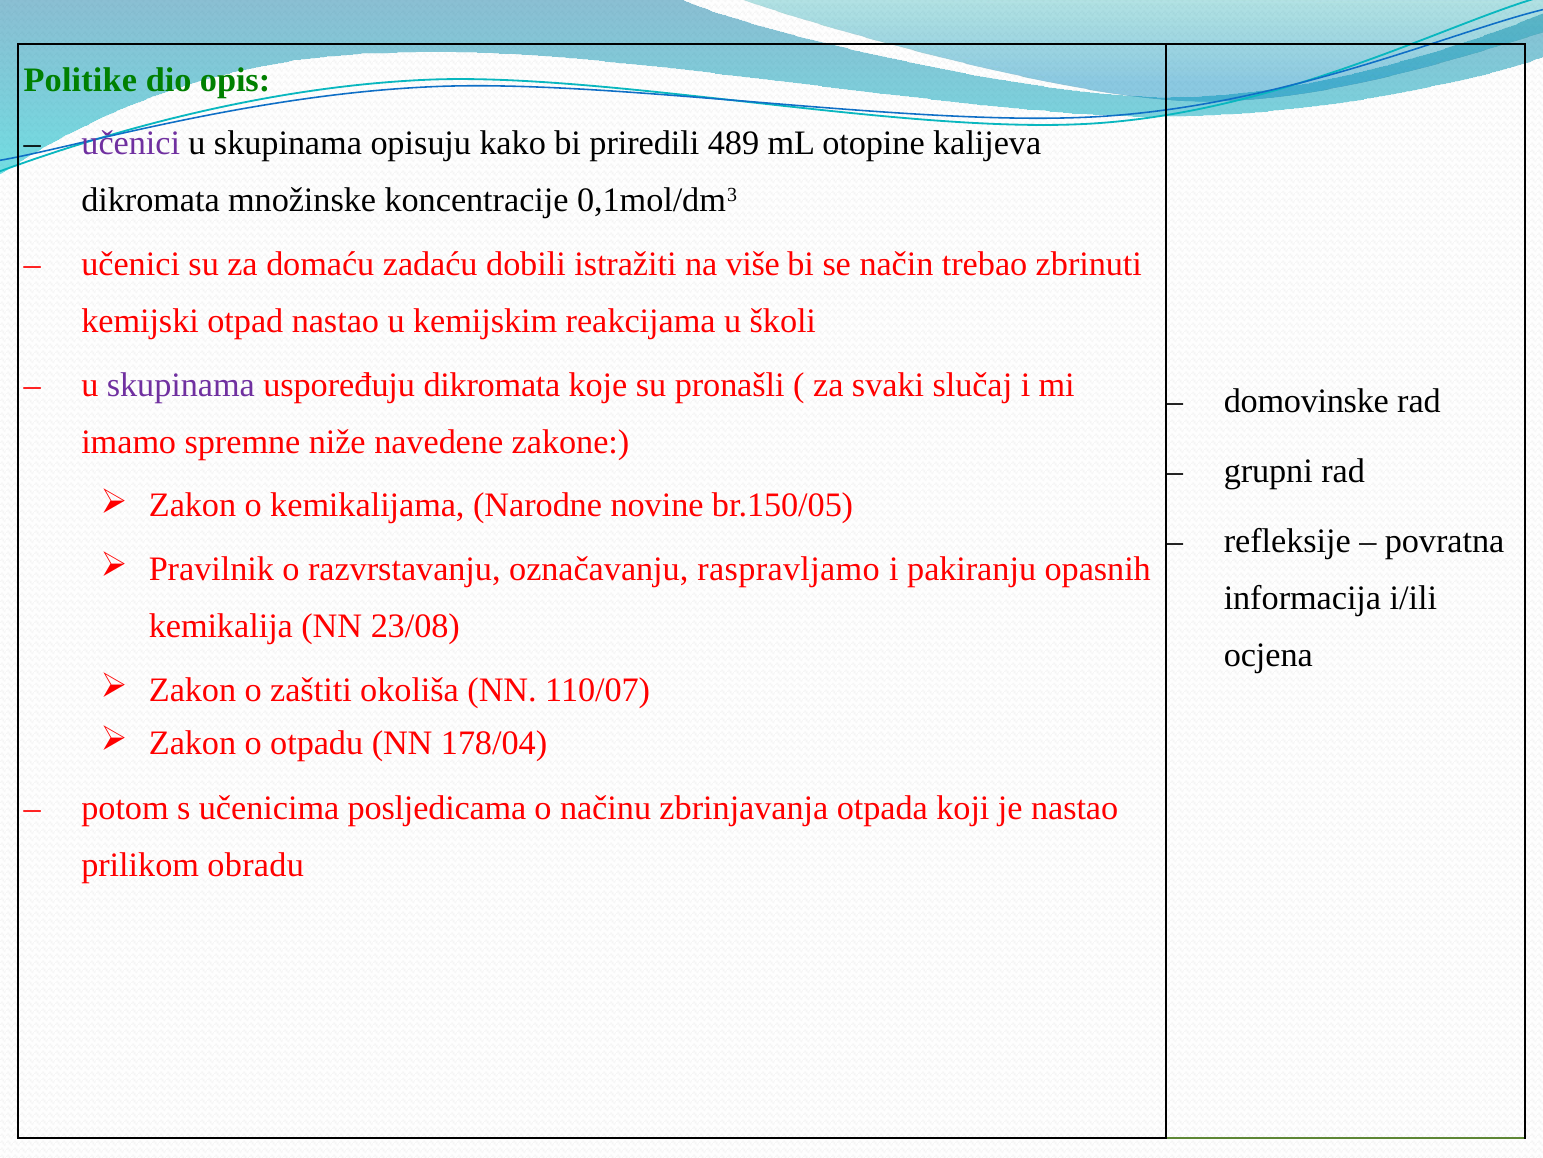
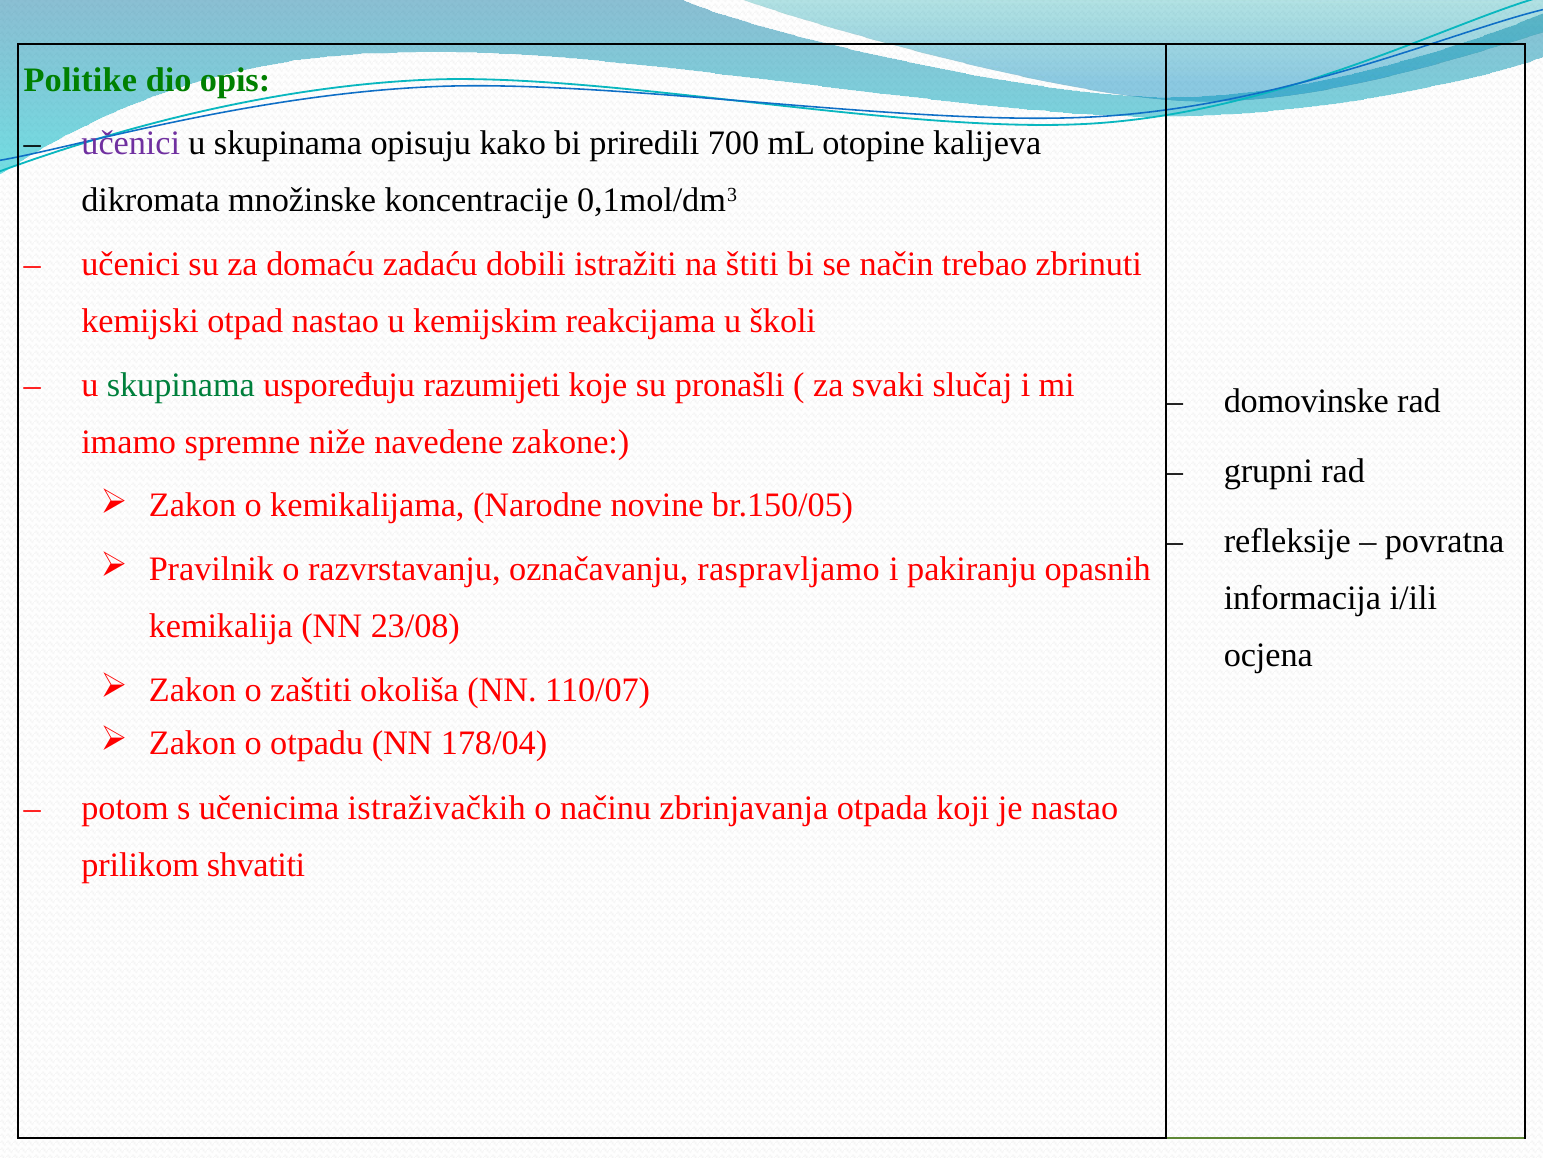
489: 489 -> 700
više: više -> štiti
skupinama at (181, 385) colour: purple -> green
uspoređuju dikromata: dikromata -> razumijeti
posljedicama: posljedicama -> istraživačkih
obradu: obradu -> shvatiti
